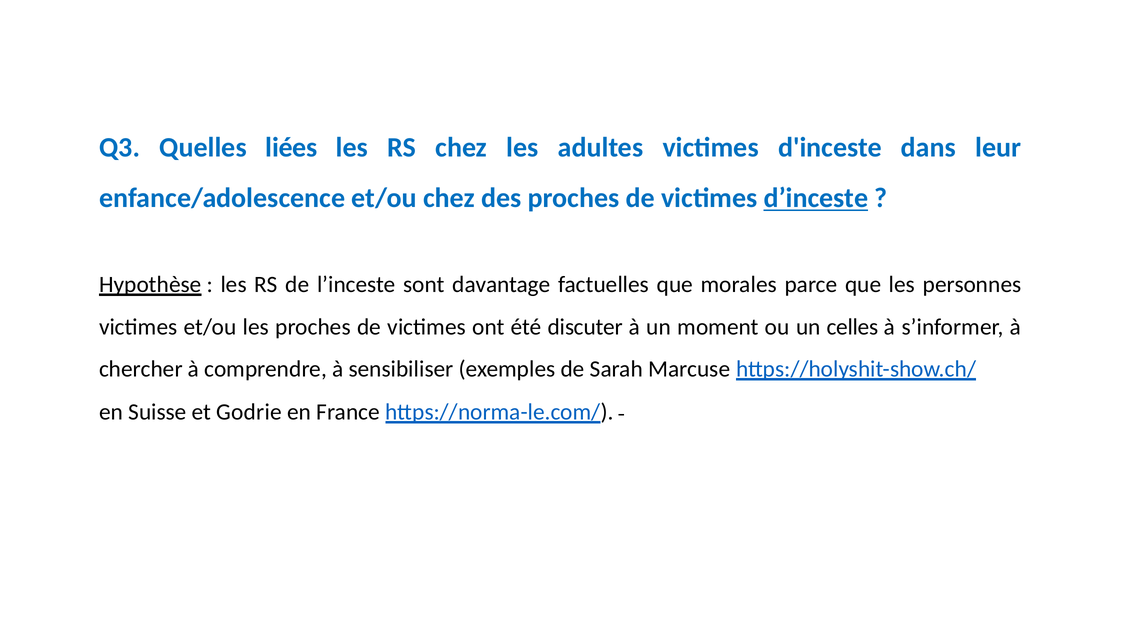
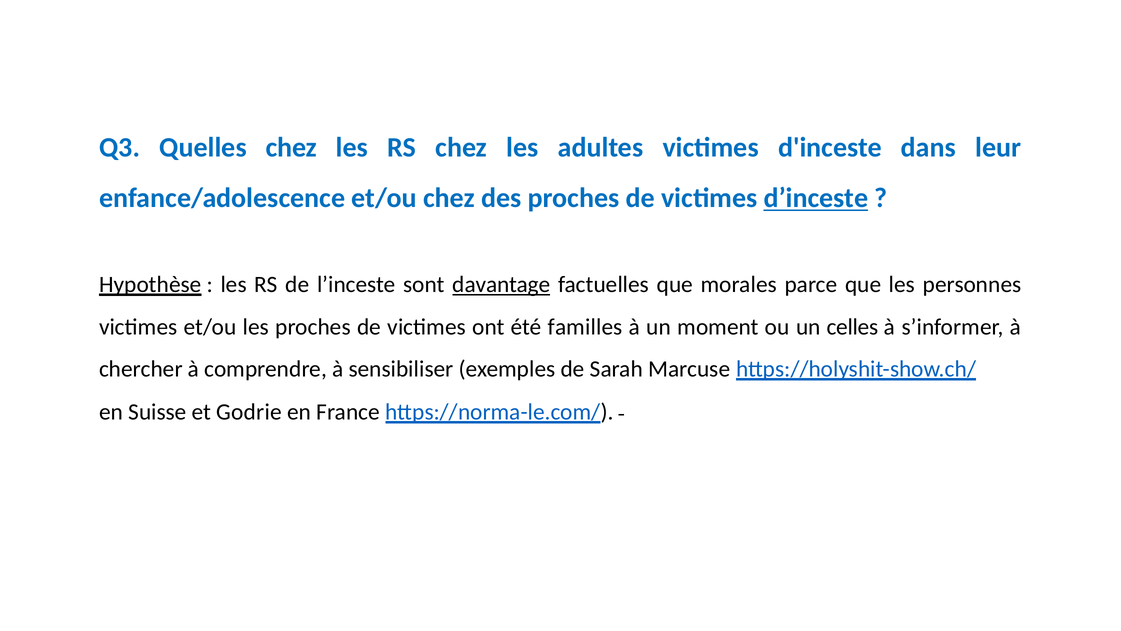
Quelles liées: liées -> chez
davantage underline: none -> present
discuter: discuter -> familles
